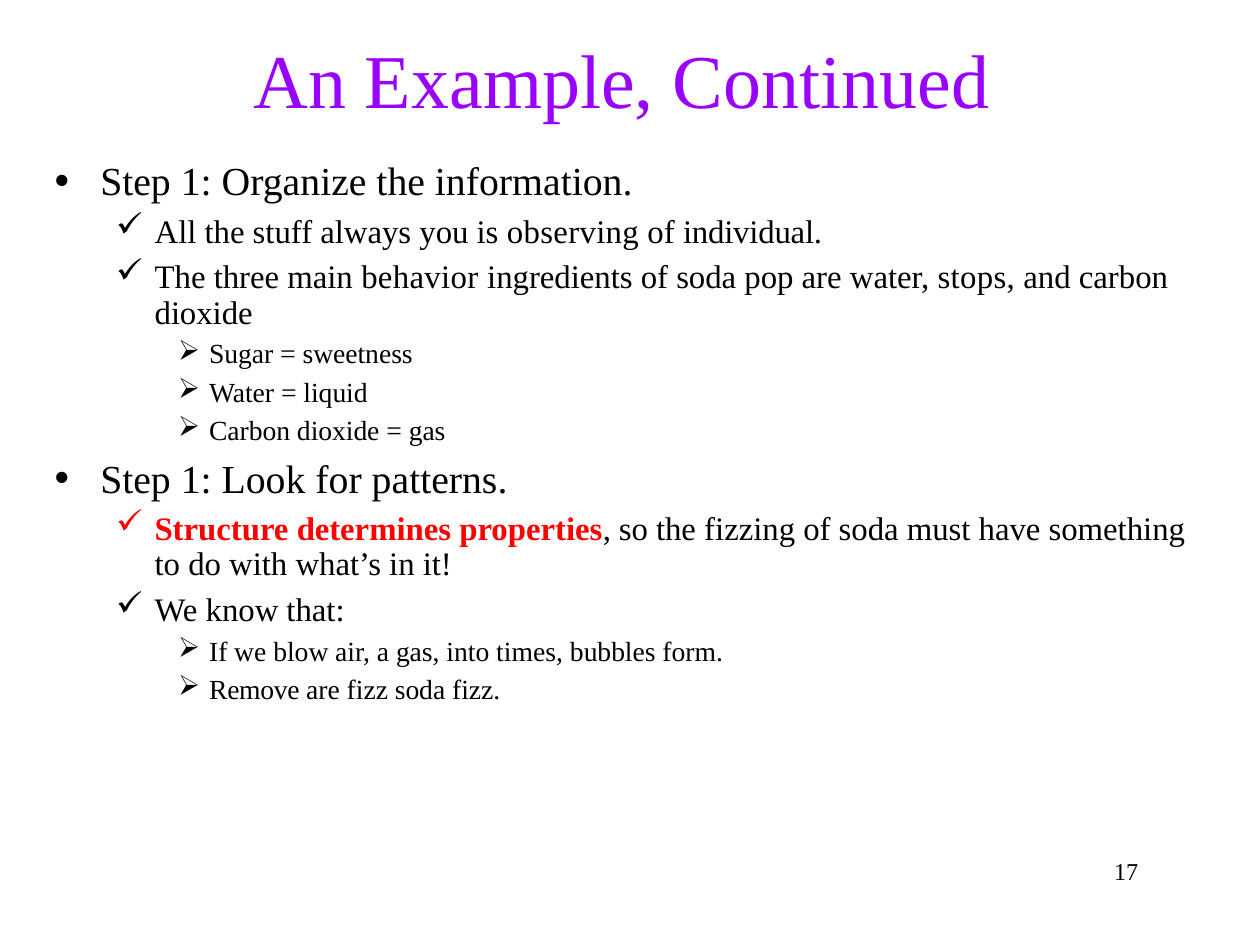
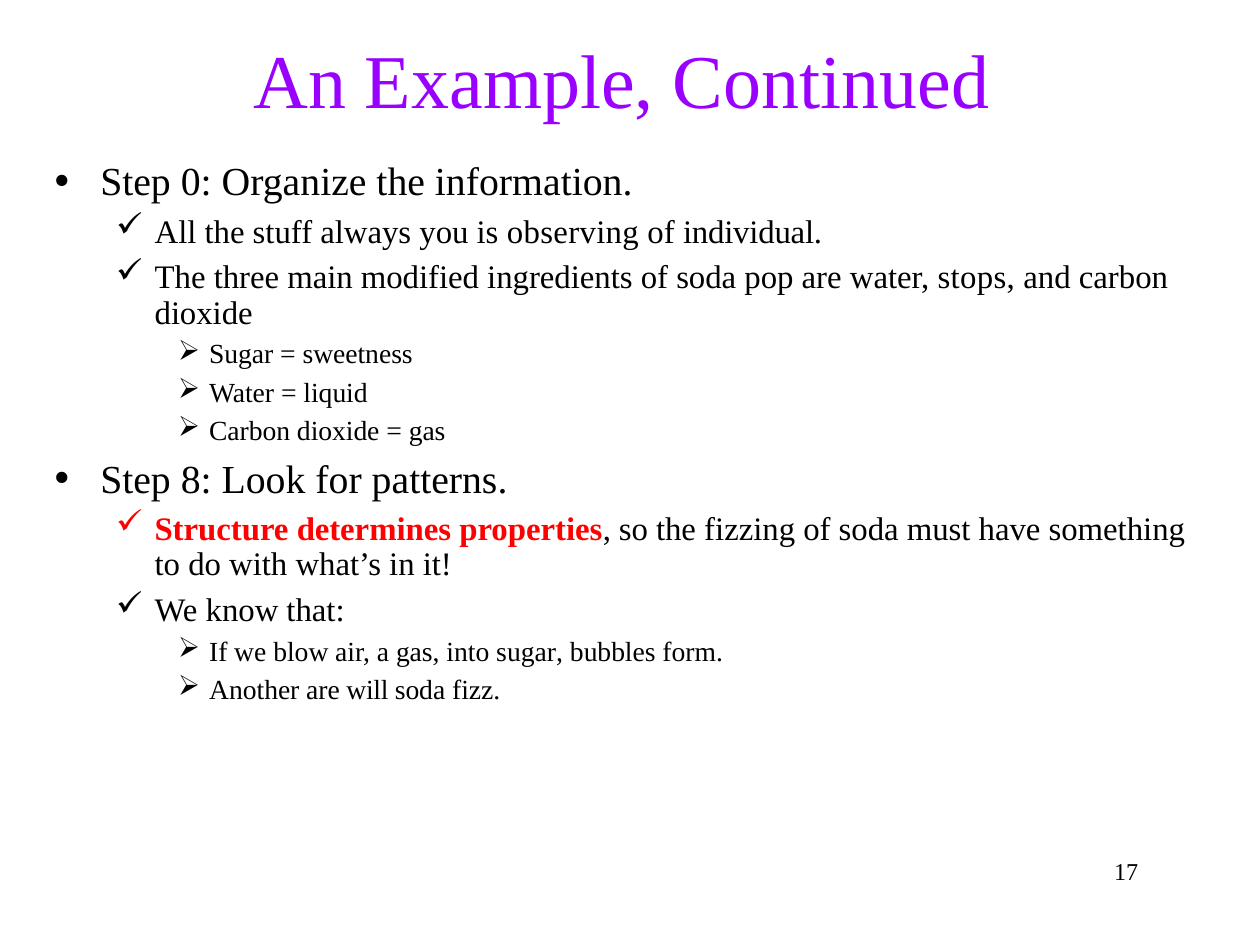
1 at (196, 183): 1 -> 0
behavior: behavior -> modified
1 at (196, 480): 1 -> 8
into times: times -> sugar
Remove: Remove -> Another
are fizz: fizz -> will
